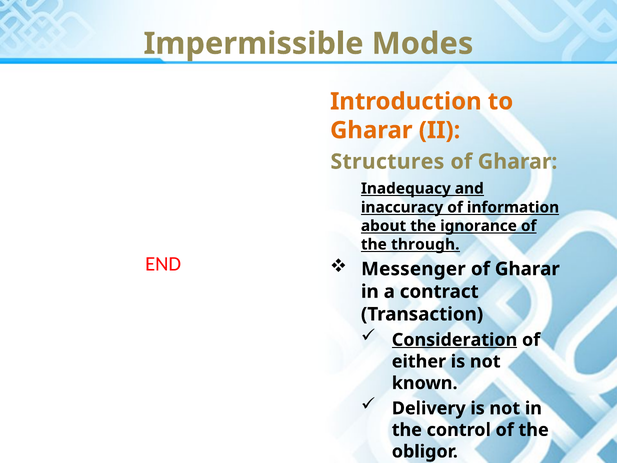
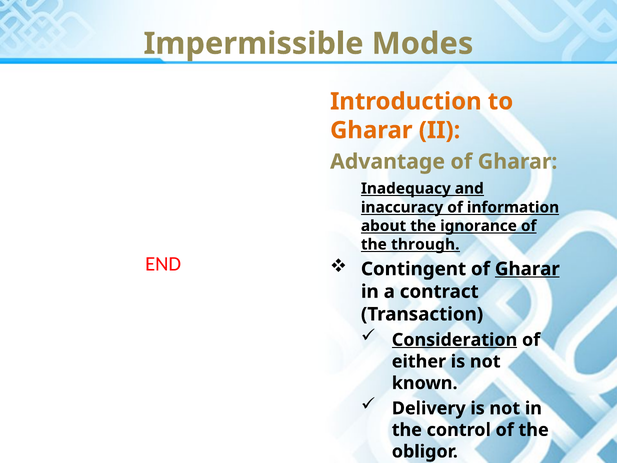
Structures: Structures -> Advantage
Messenger at (413, 269): Messenger -> Contingent
Gharar at (527, 269) underline: none -> present
